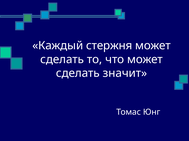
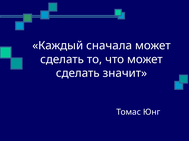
стержня: стержня -> сначала
